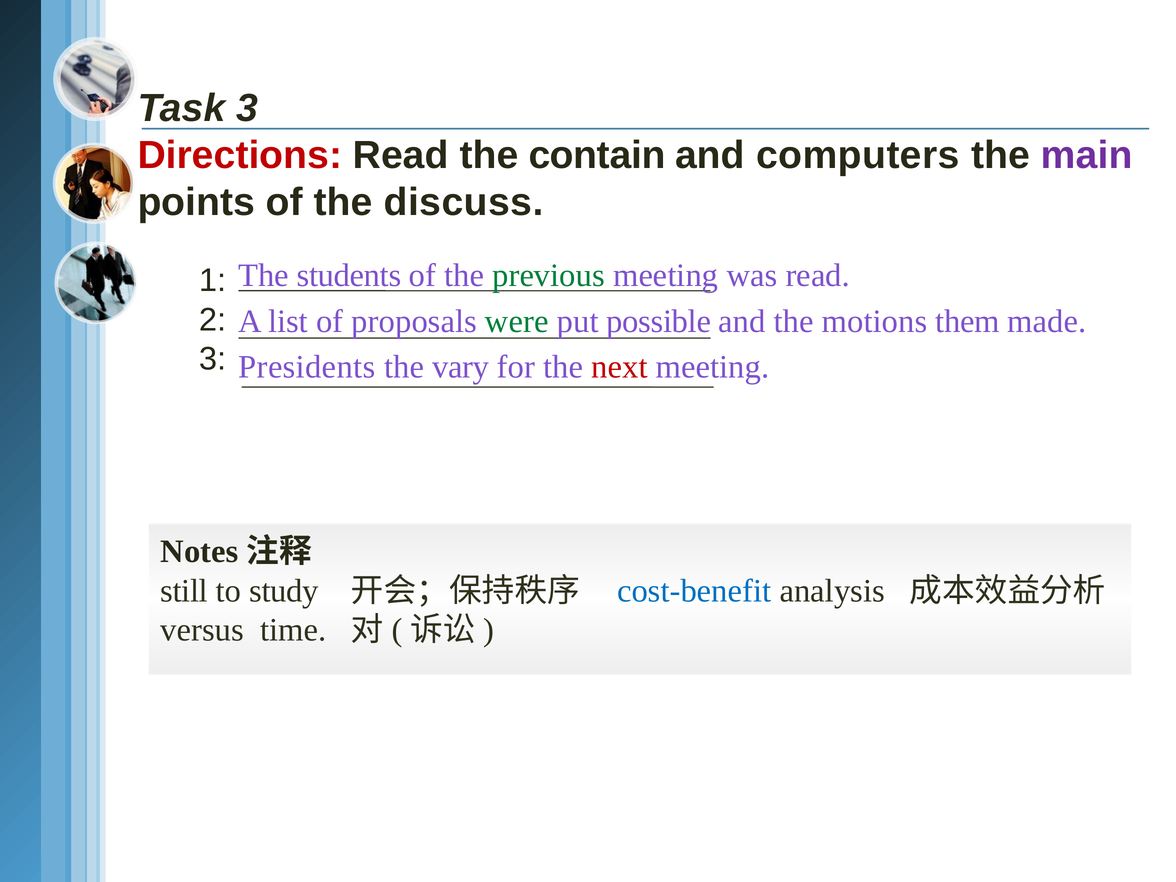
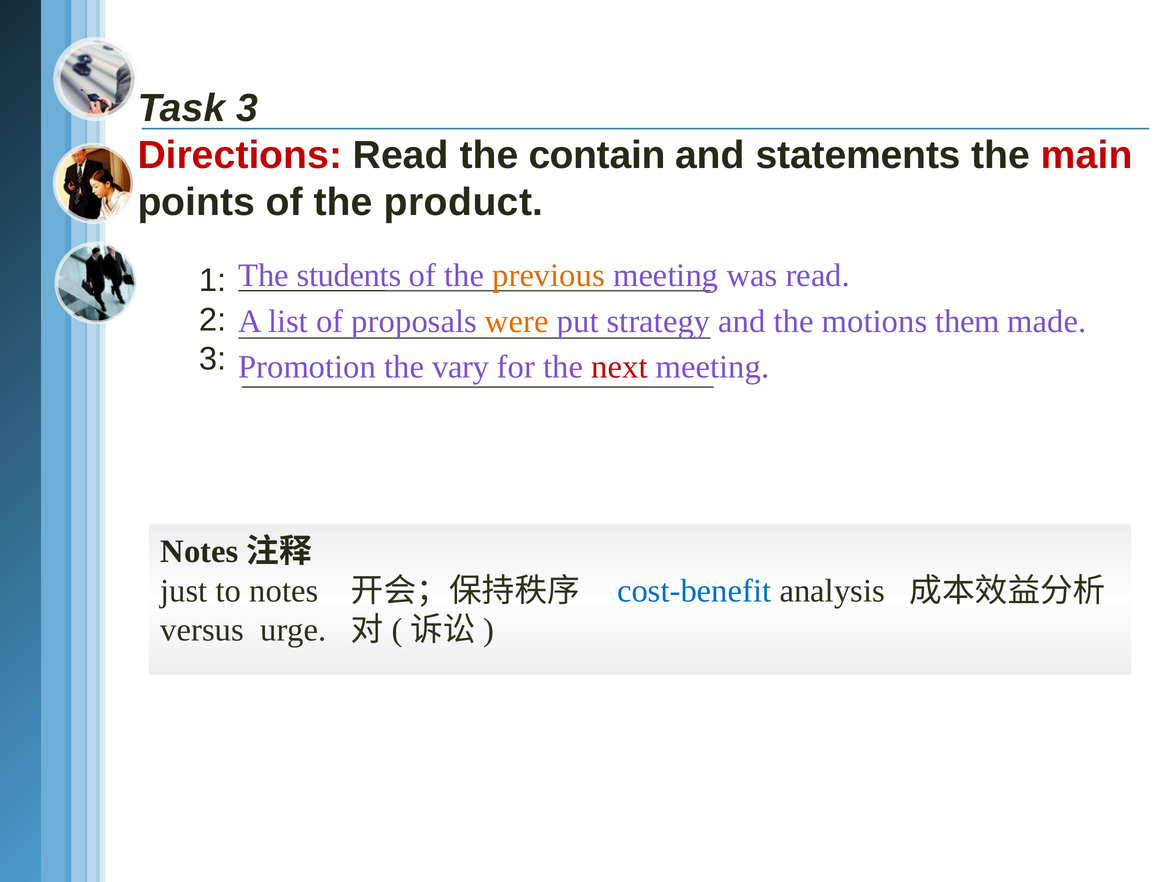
computers: computers -> statements
main colour: purple -> red
discuss: discuss -> product
previous colour: green -> orange
were colour: green -> orange
possible: possible -> strategy
Presidents: Presidents -> Promotion
still: still -> just
study: study -> notes
time: time -> urge
